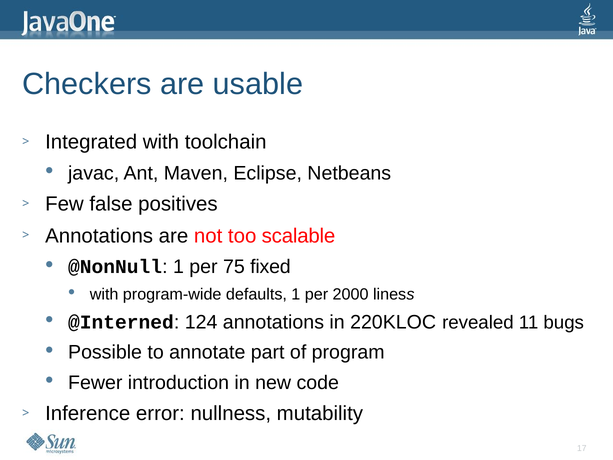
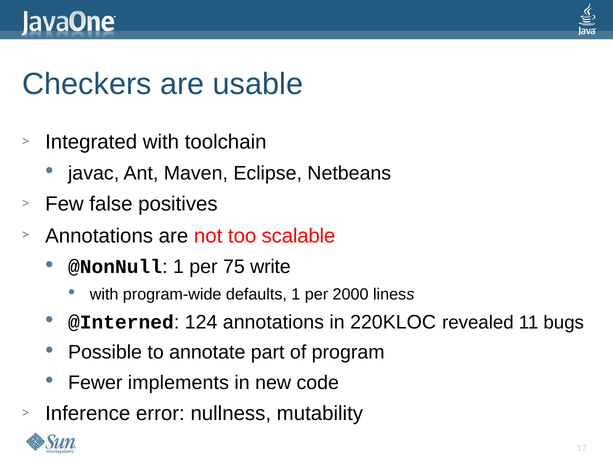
fixed: fixed -> write
introduction: introduction -> implements
